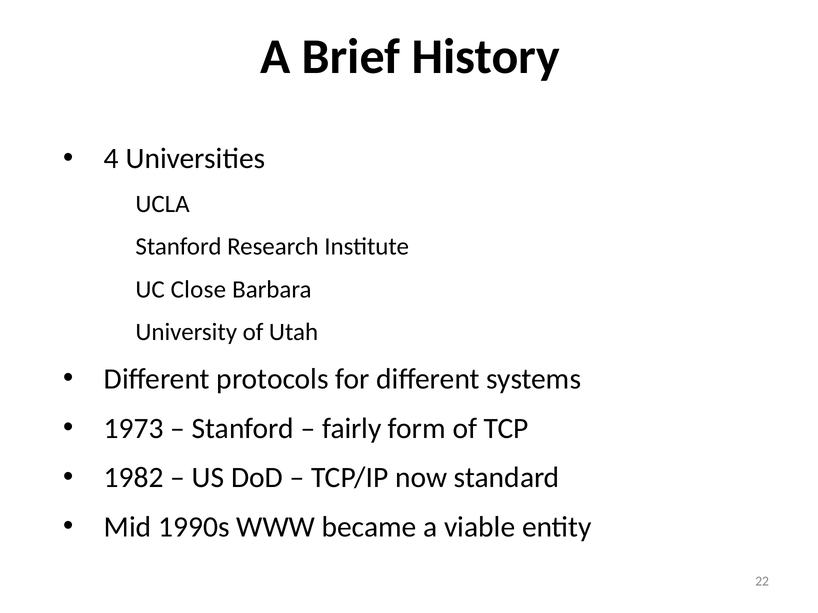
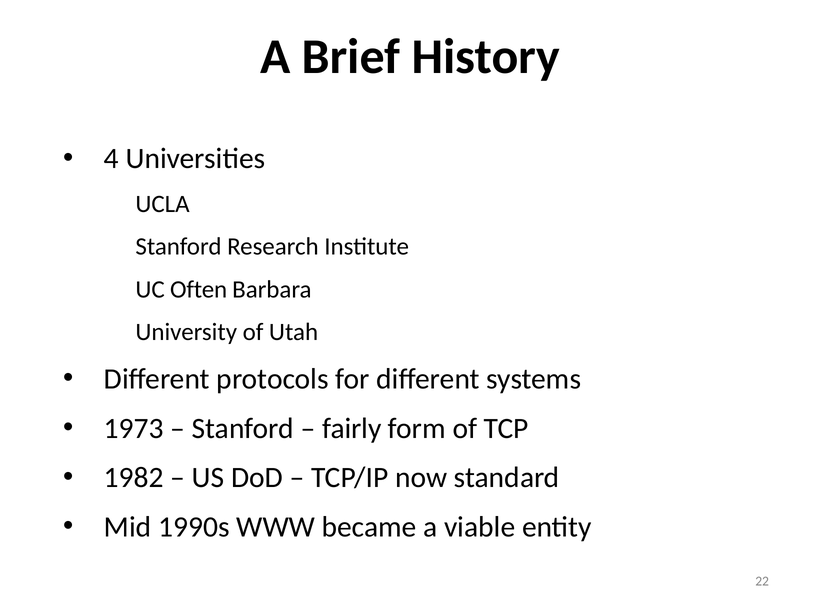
Close: Close -> Often
